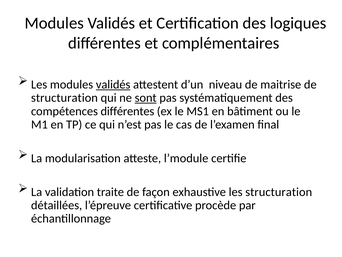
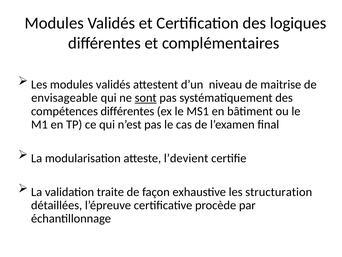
validés at (113, 84) underline: present -> none
structuration at (64, 98): structuration -> envisageable
l’module: l’module -> l’devient
